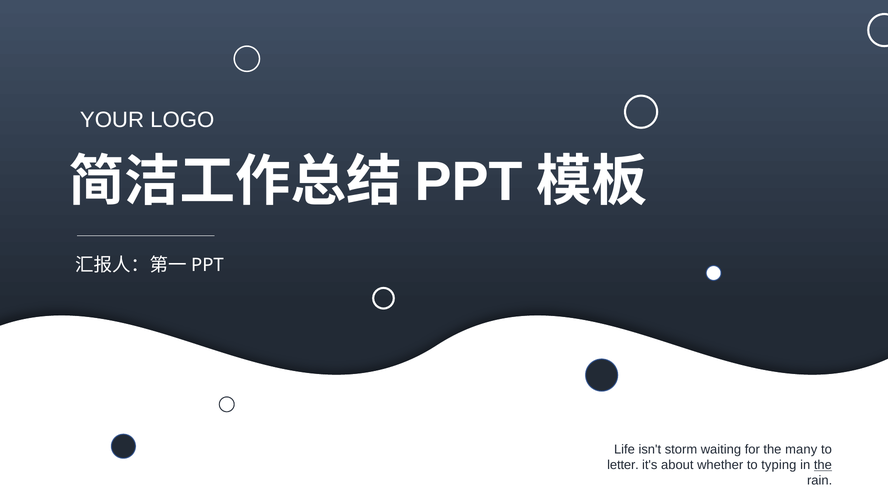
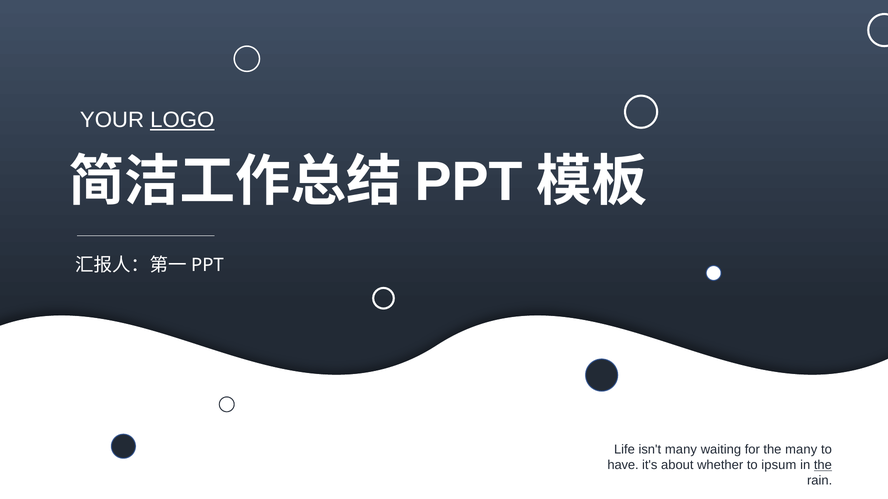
LOGO underline: none -> present
isn't storm: storm -> many
letter: letter -> have
typing: typing -> ipsum
